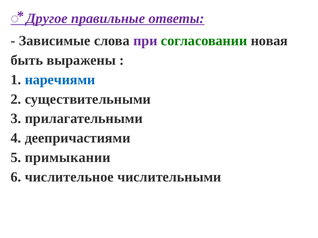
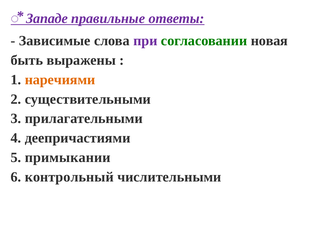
Другое: Другое -> Западе
наречиями colour: blue -> orange
числительное: числительное -> контрольный
